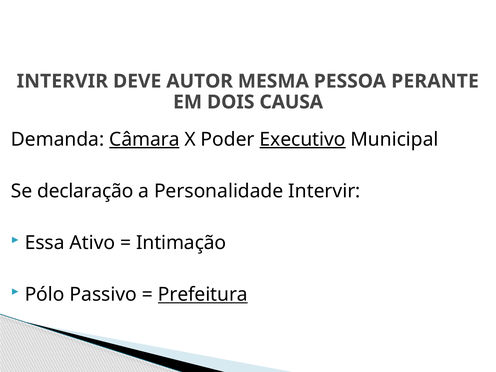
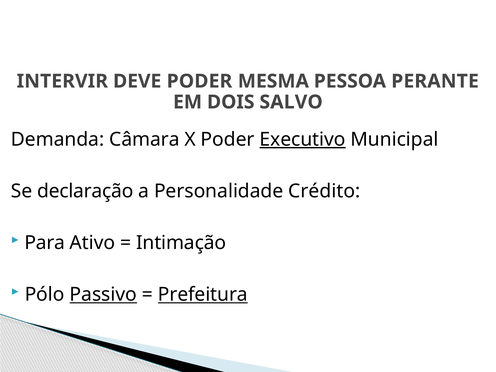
DEVE AUTOR: AUTOR -> PODER
CAUSA: CAUSA -> SALVO
Câmara underline: present -> none
Personalidade Intervir: Intervir -> Crédito
Essa: Essa -> Para
Passivo underline: none -> present
